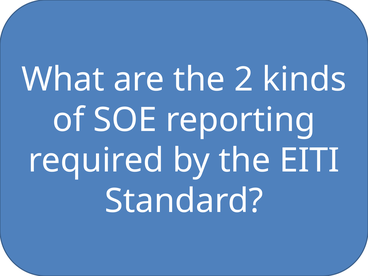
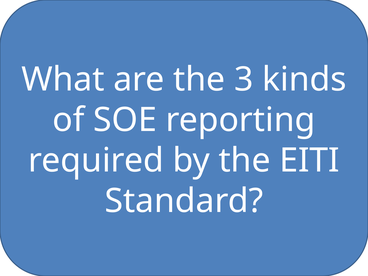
2: 2 -> 3
